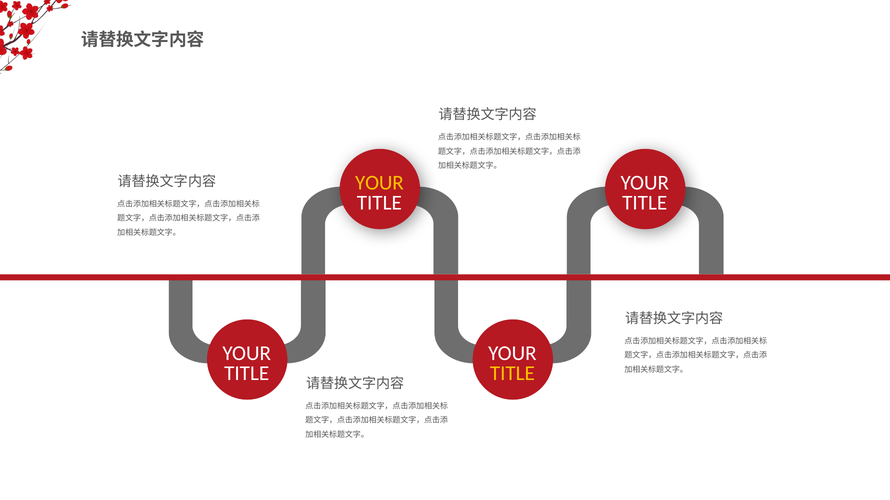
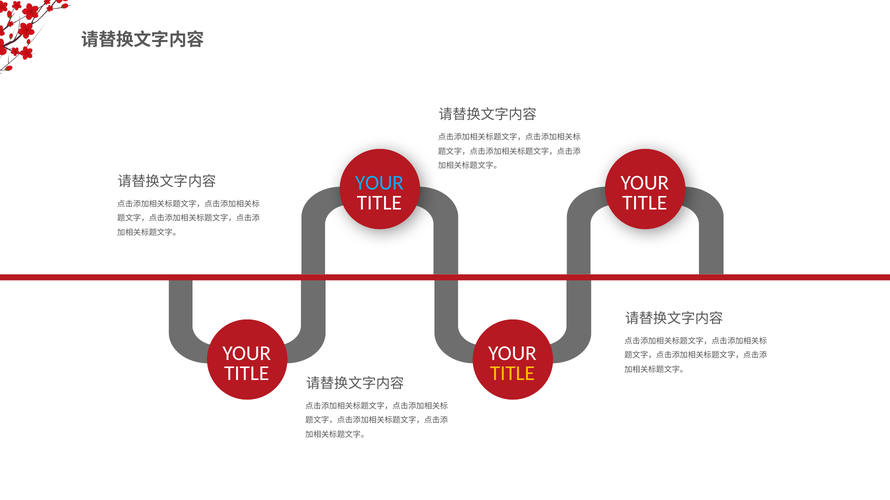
YOUR at (379, 183) colour: yellow -> light blue
